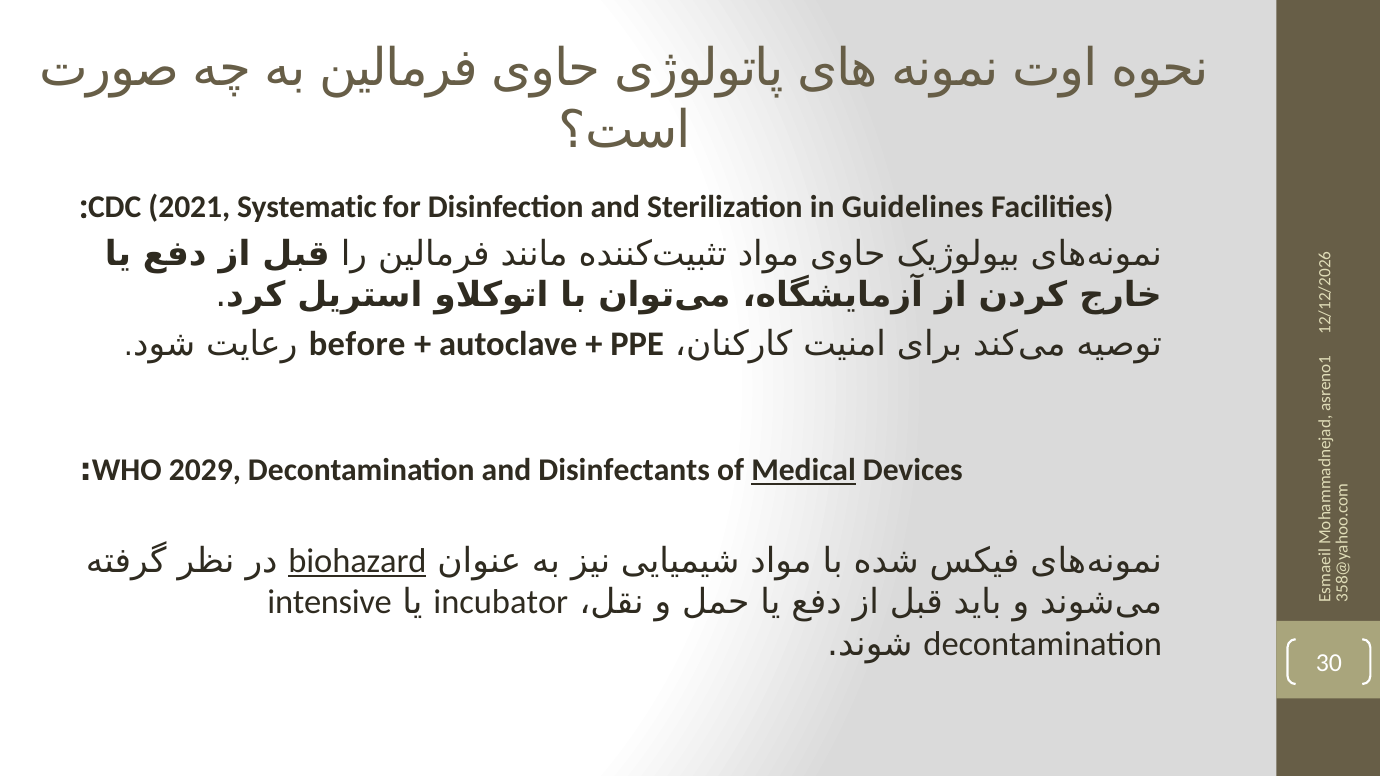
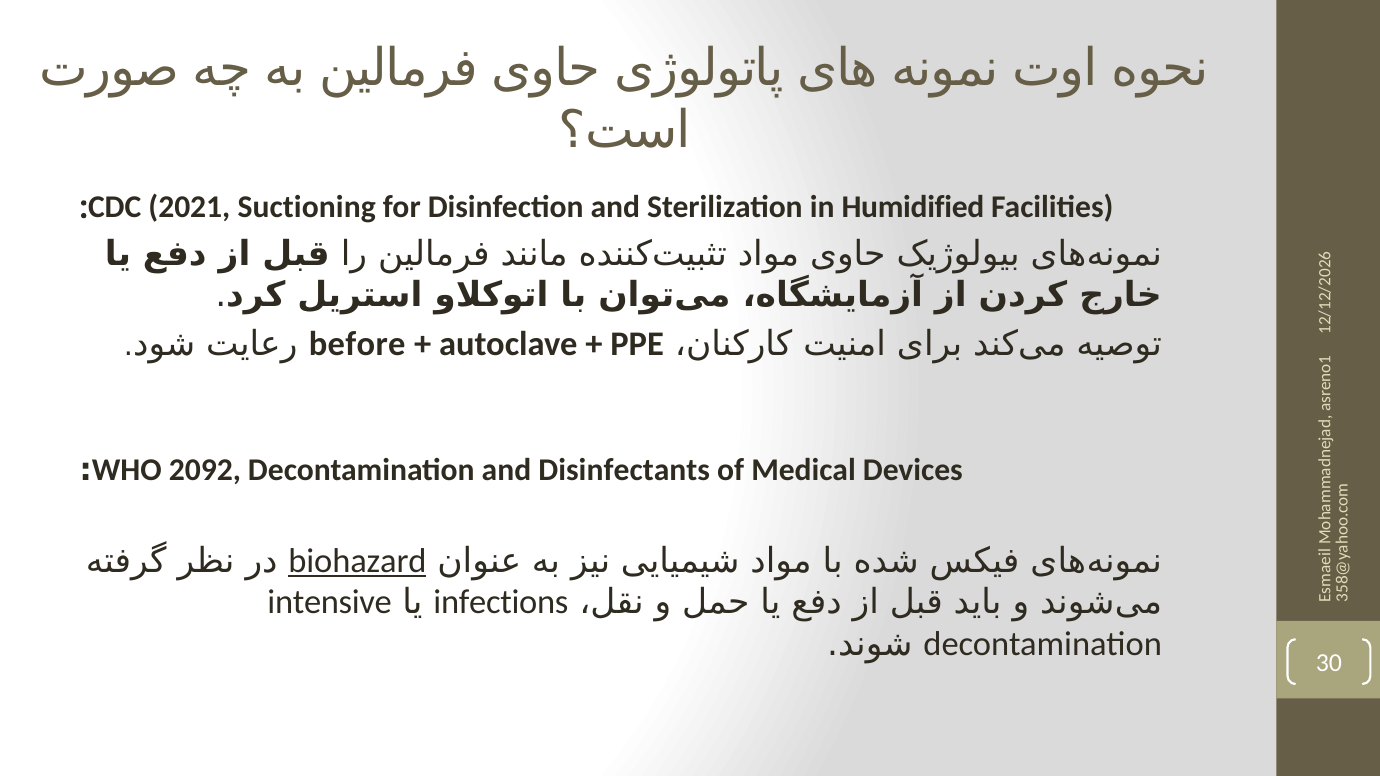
Systematic: Systematic -> Suctioning
Guidelines: Guidelines -> Humidified
2029: 2029 -> 2092
Medical underline: present -> none
incubator: incubator -> infections
